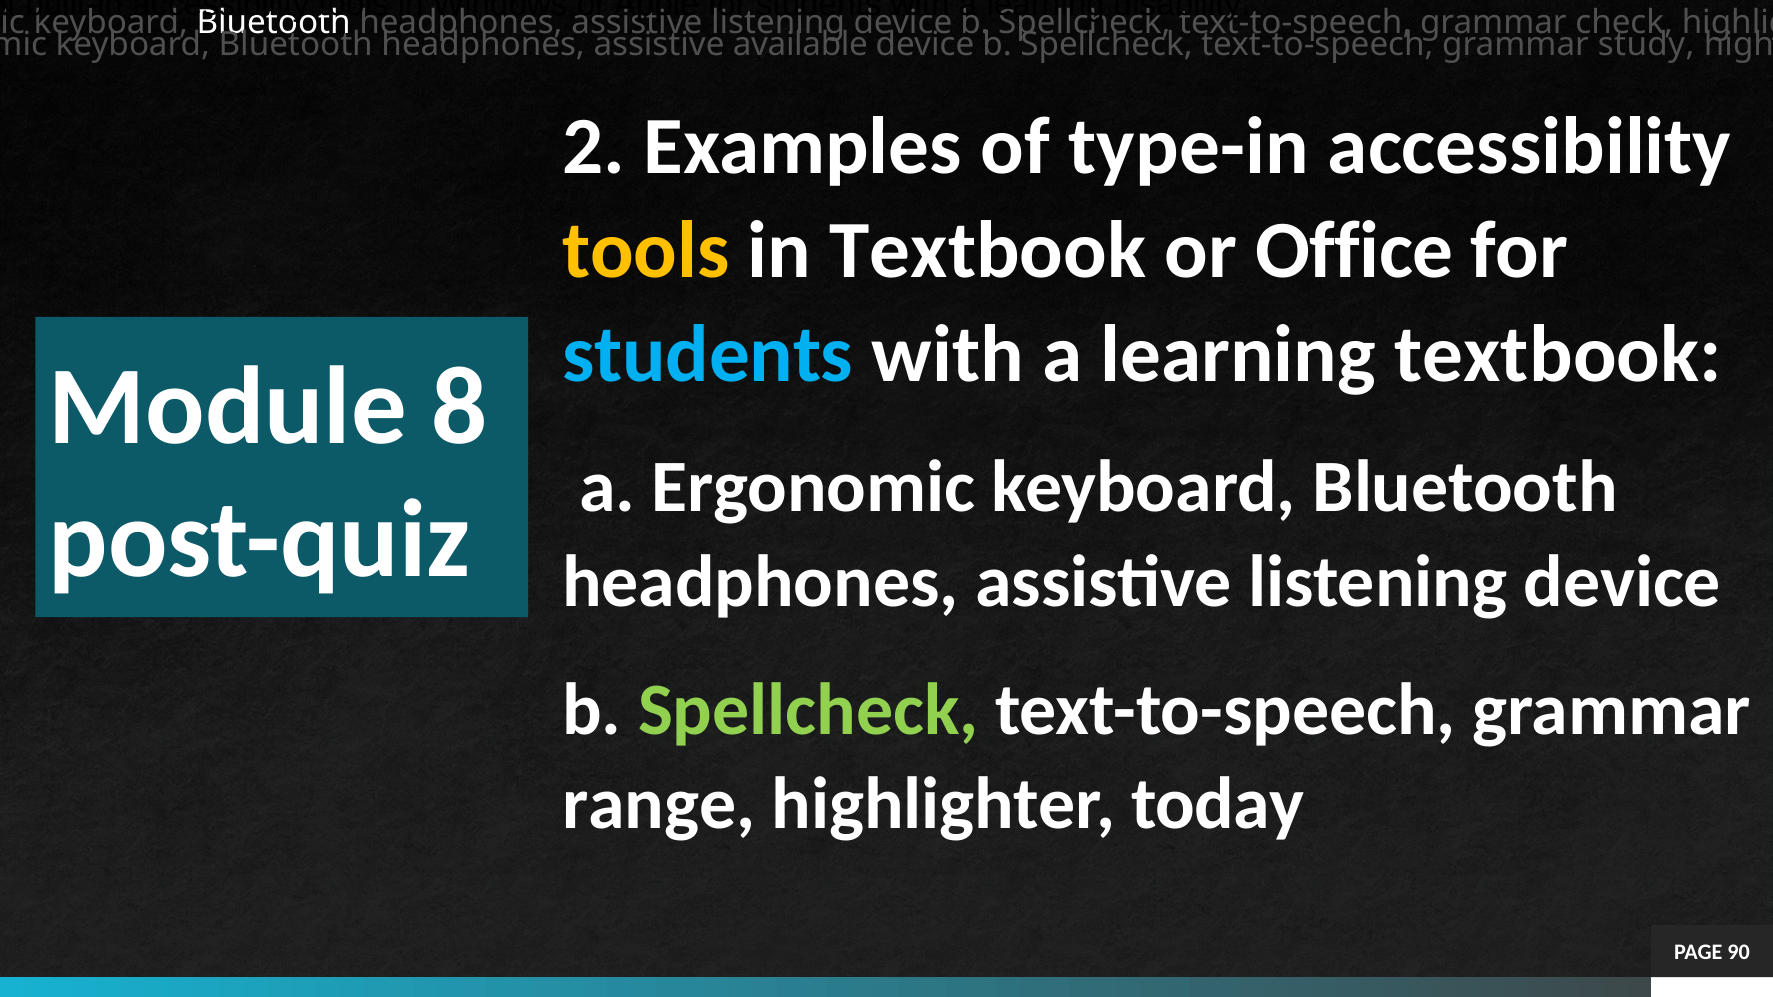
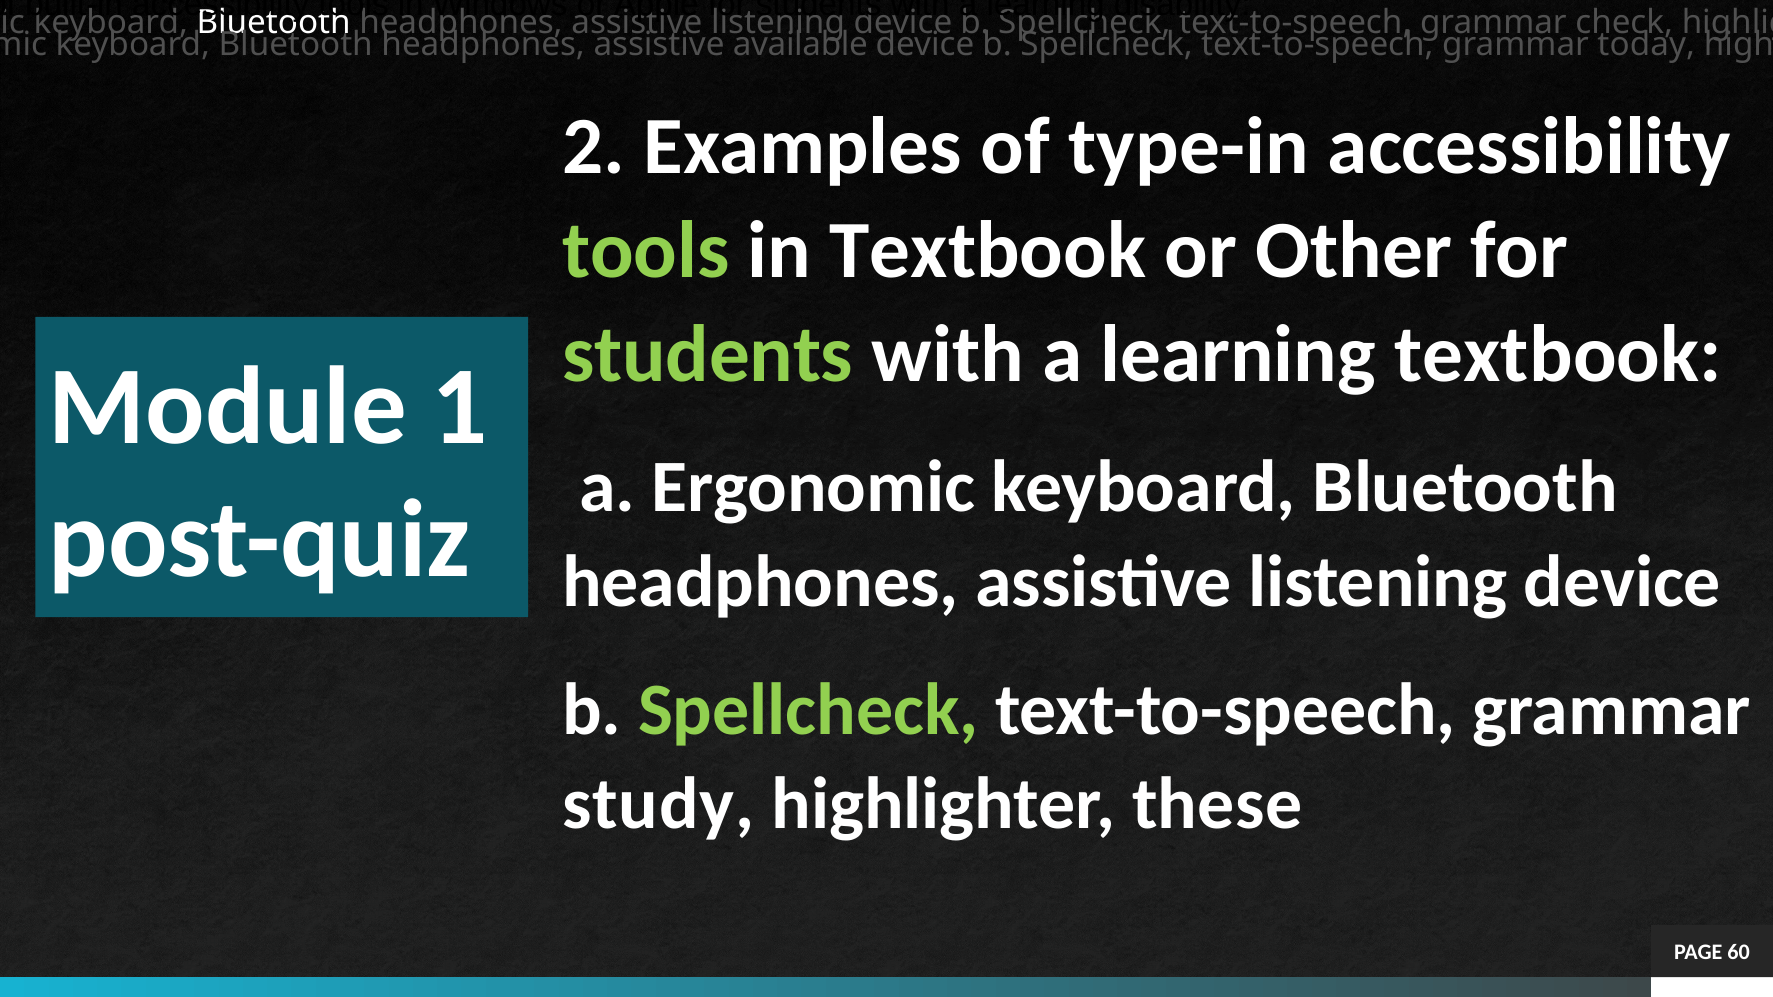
study: study -> today
tools at (646, 251) colour: yellow -> light green
Office: Office -> Other
students at (708, 355) colour: light blue -> light green
8: 8 -> 1
range: range -> study
today: today -> these
90: 90 -> 60
